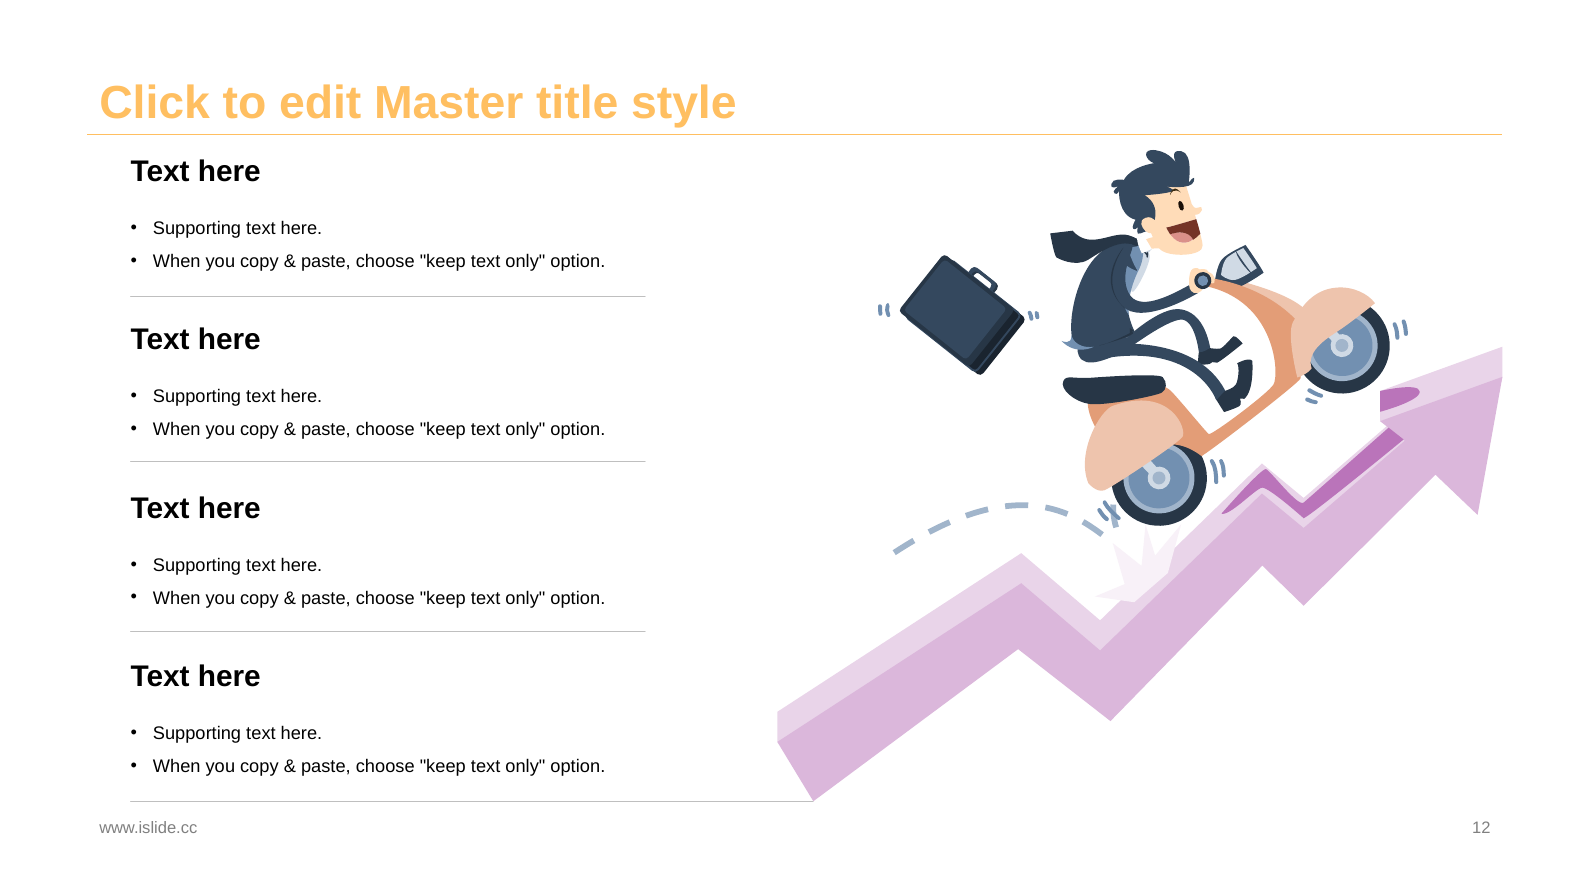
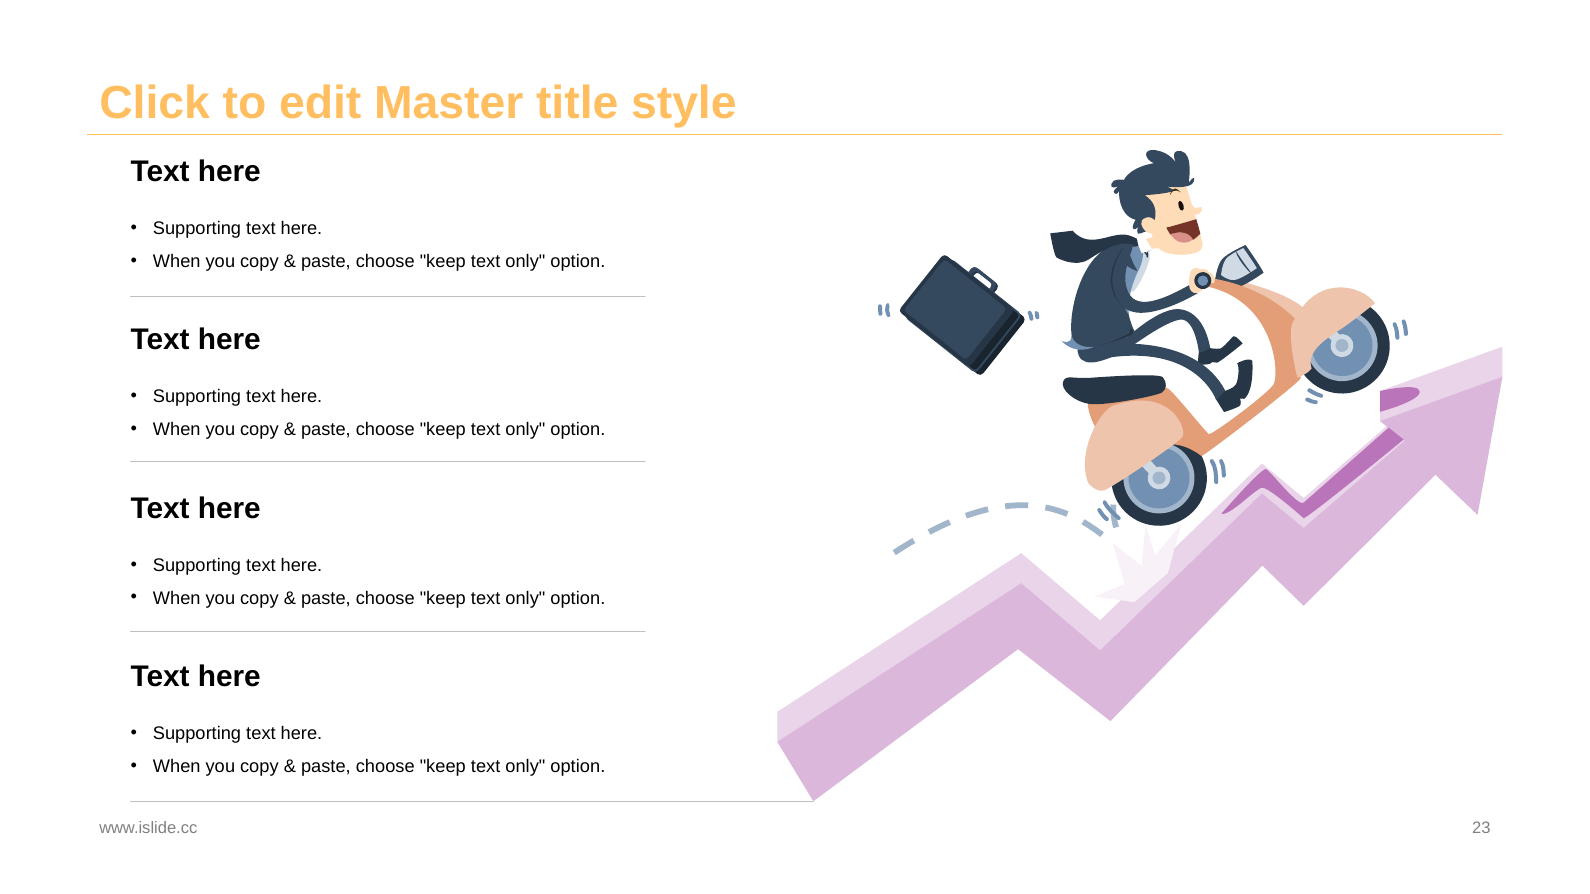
12: 12 -> 23
